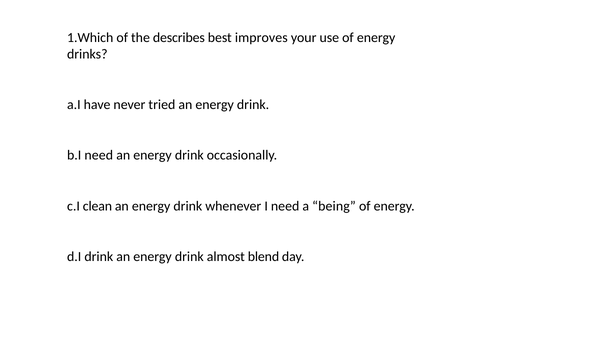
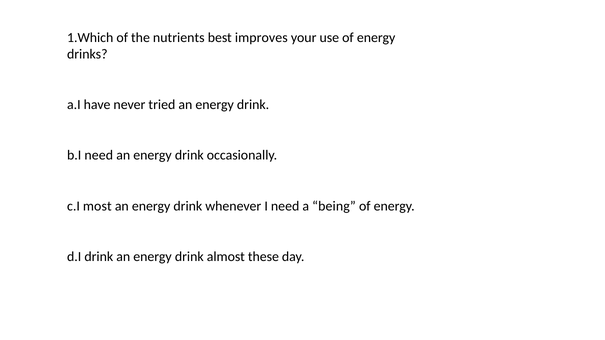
describes: describes -> nutrients
clean: clean -> most
blend: blend -> these
